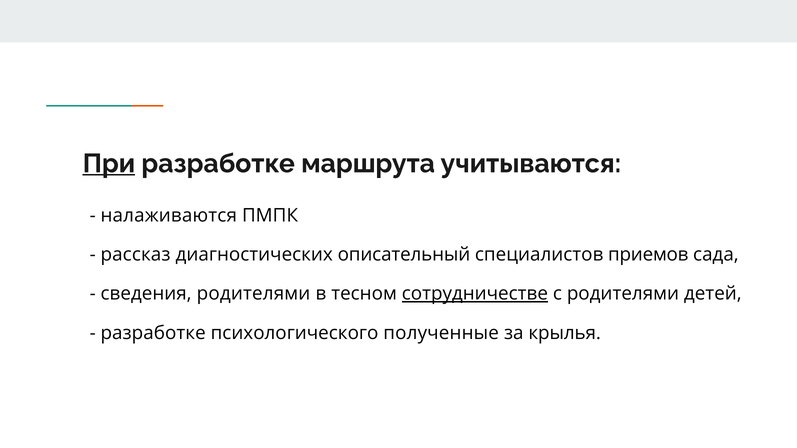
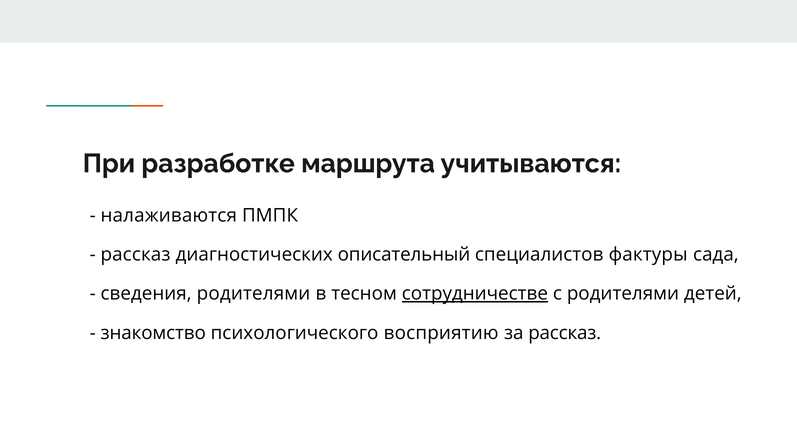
При underline: present -> none
приемов: приемов -> фактуры
разработке at (153, 333): разработке -> знакомство
полученные: полученные -> восприятию
за крылья: крылья -> рассказ
